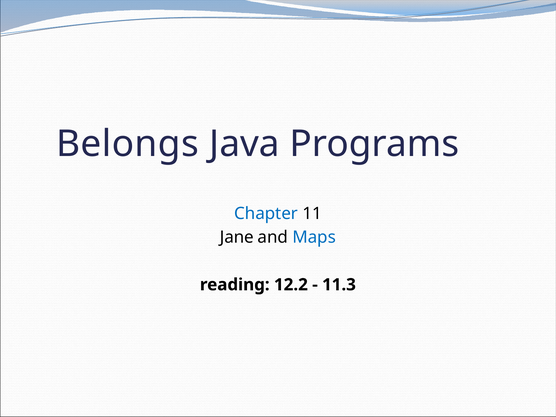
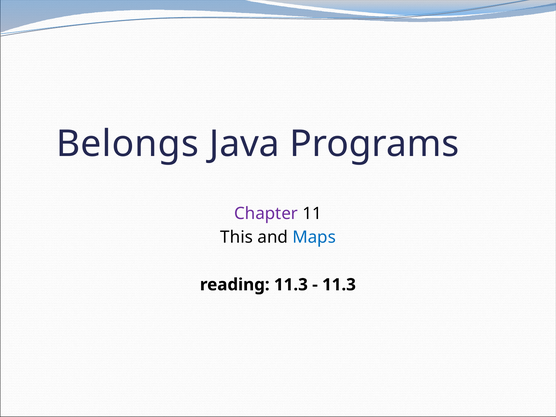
Chapter colour: blue -> purple
Jane: Jane -> This
reading 12.2: 12.2 -> 11.3
